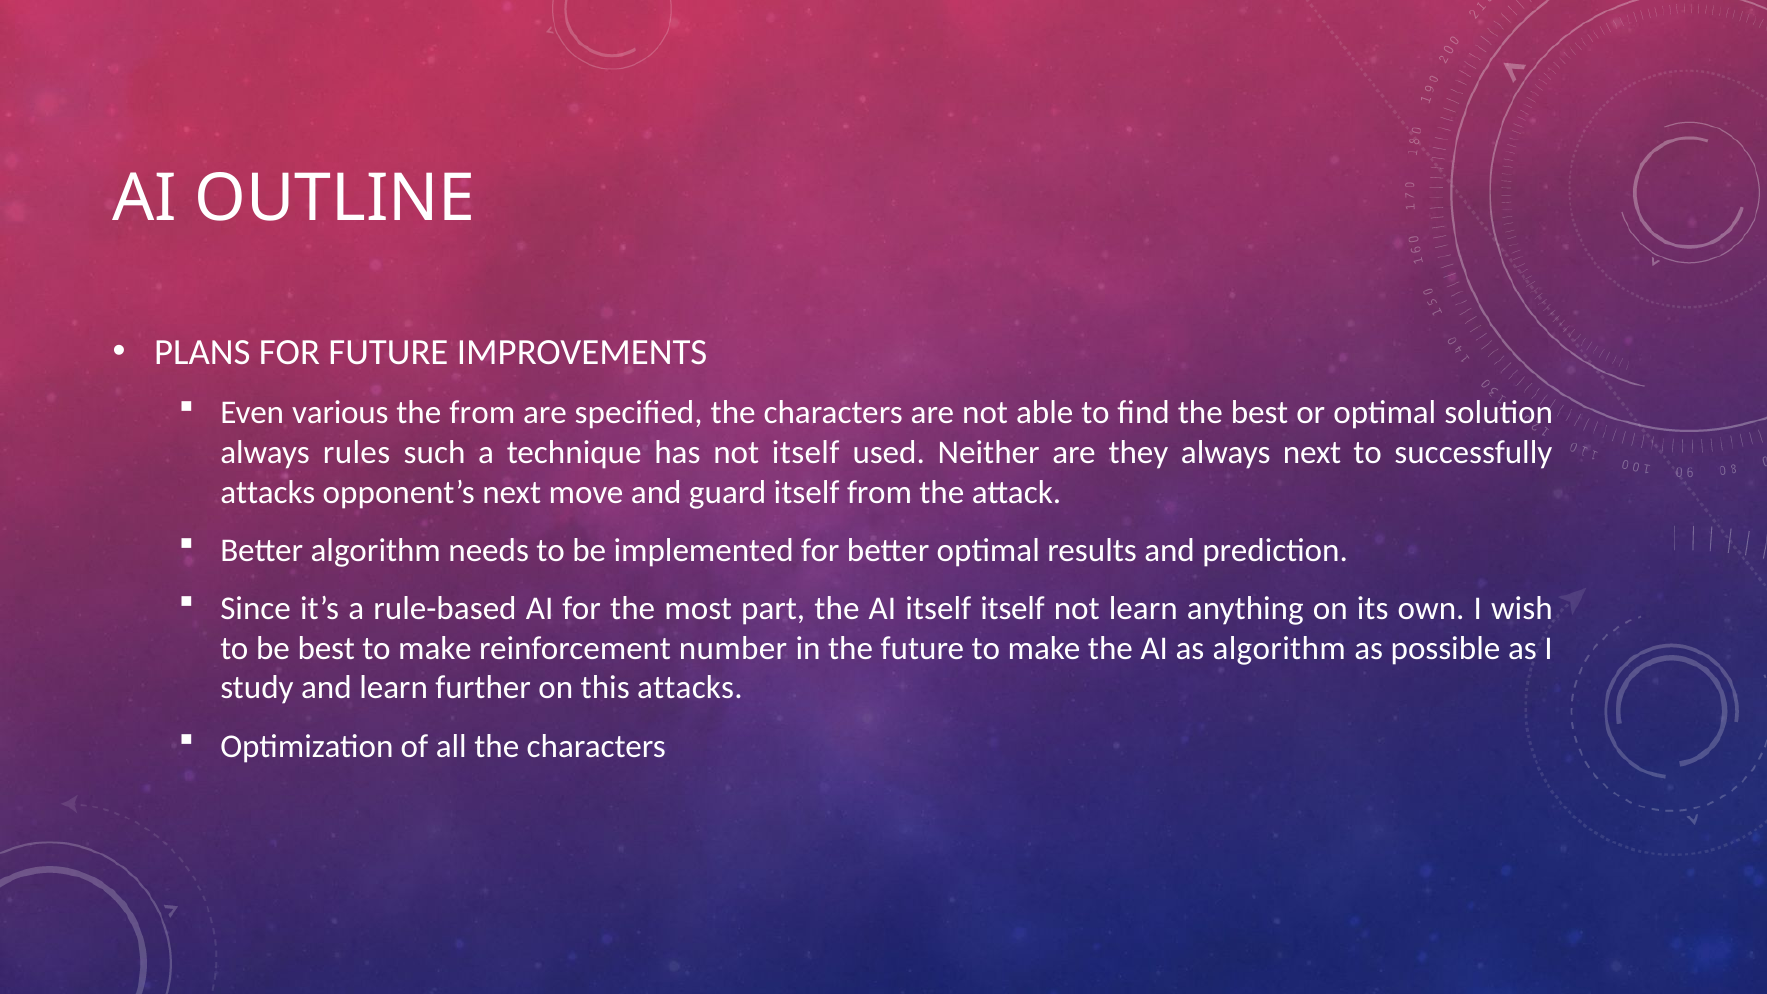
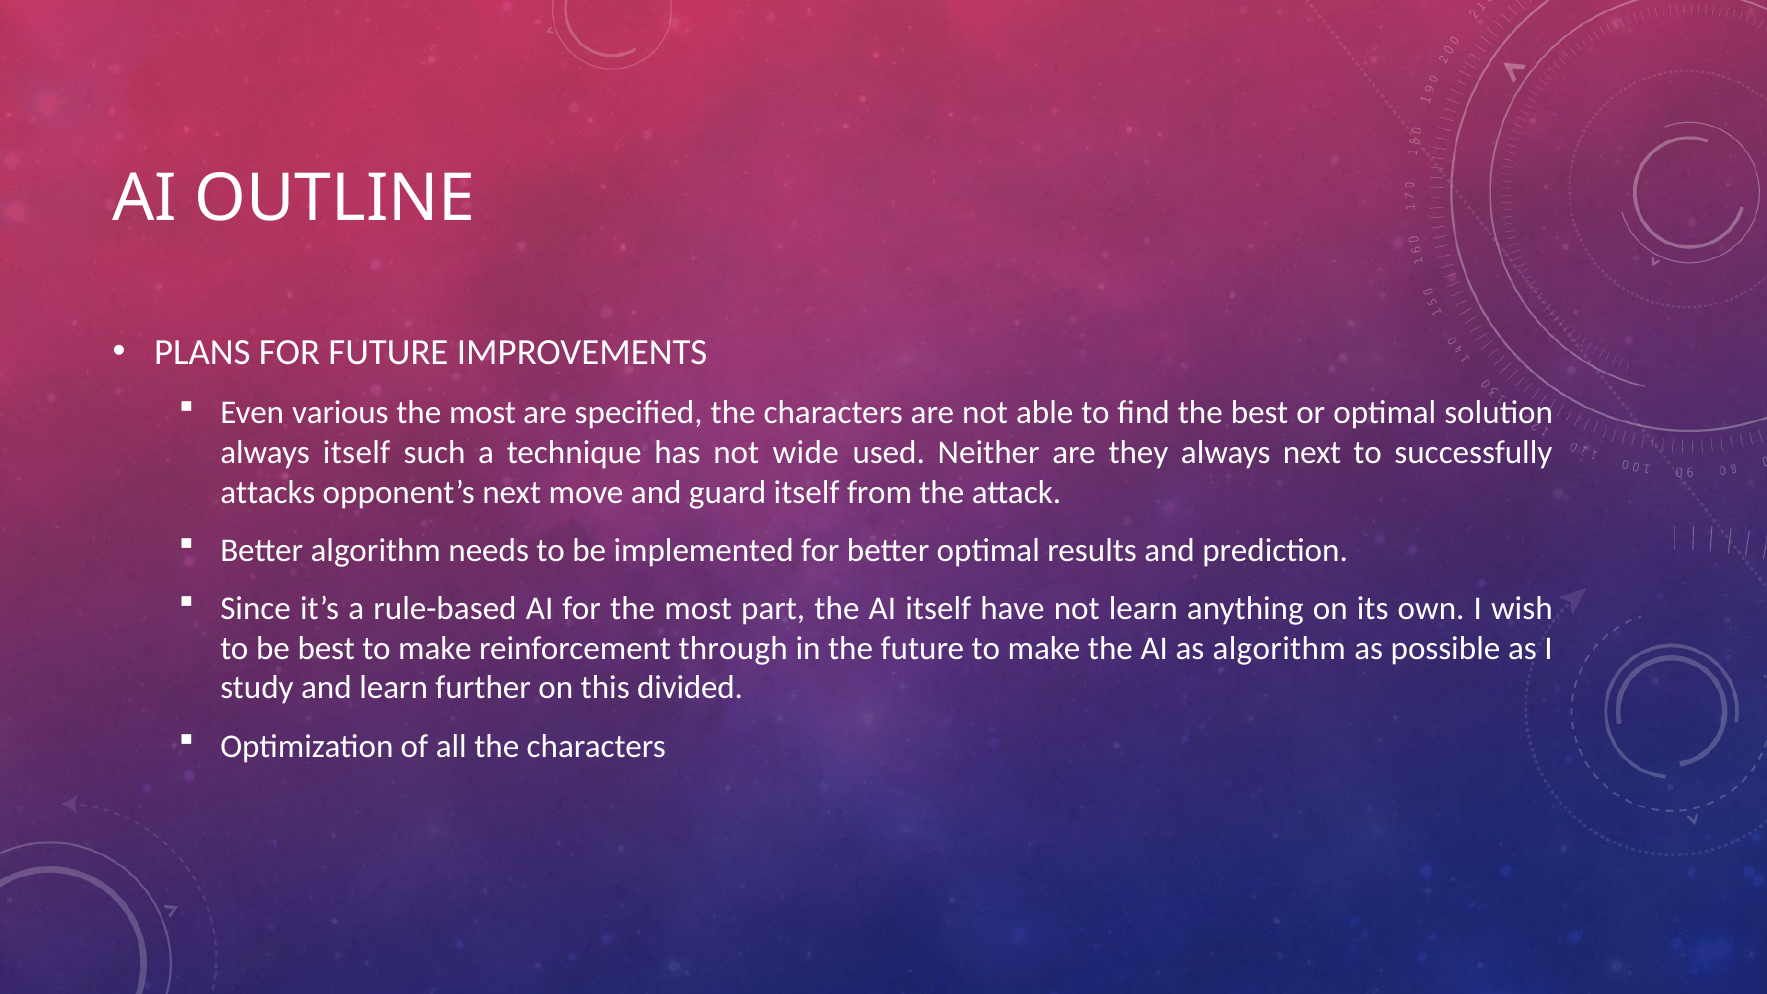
from at (482, 413): from -> most
always rules: rules -> itself
not itself: itself -> wide
itself itself: itself -> have
number: number -> through
this attacks: attacks -> divided
